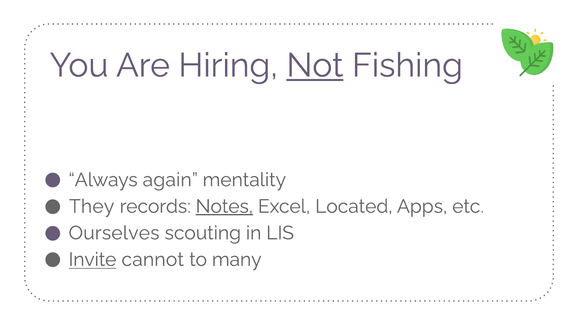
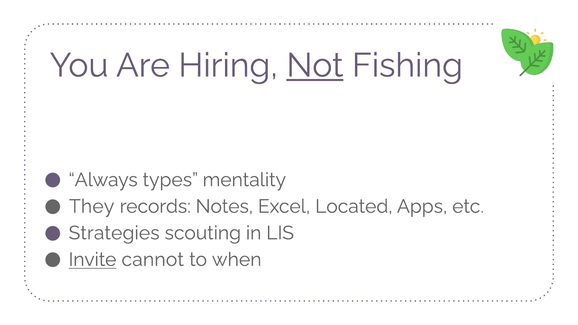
again: again -> types
Notes underline: present -> none
Ourselves: Ourselves -> Strategies
many: many -> when
